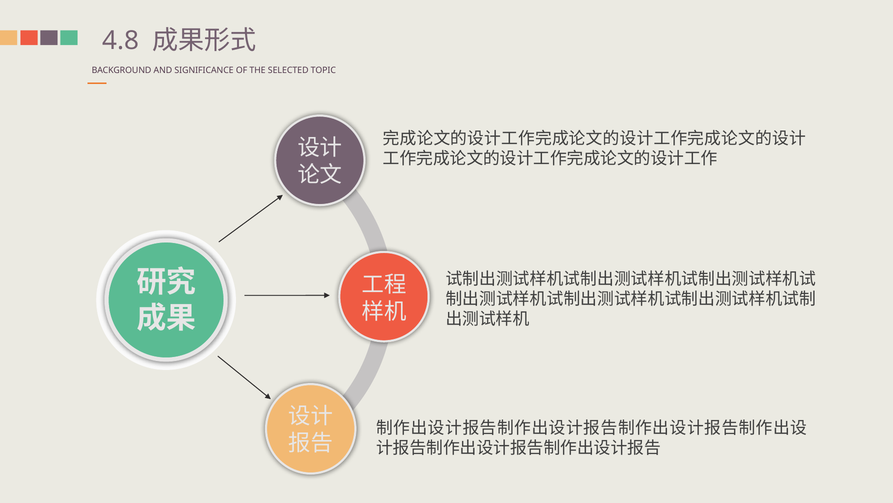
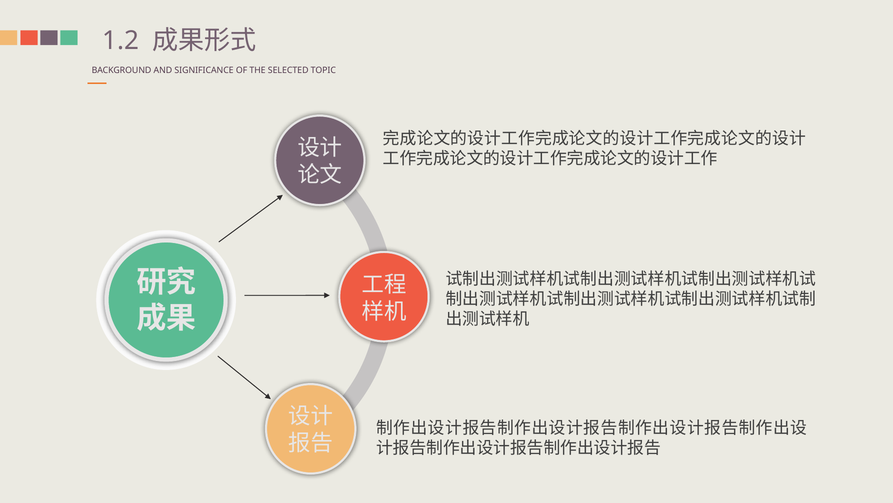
4.8: 4.8 -> 1.2
